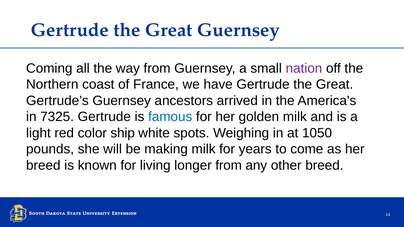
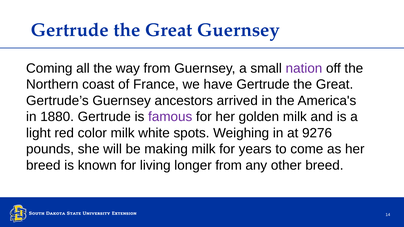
7325: 7325 -> 1880
famous colour: blue -> purple
color ship: ship -> milk
1050: 1050 -> 9276
